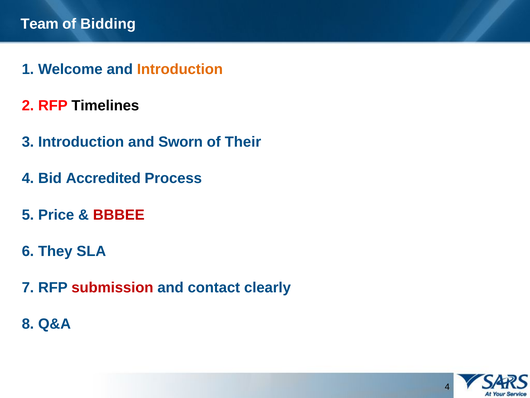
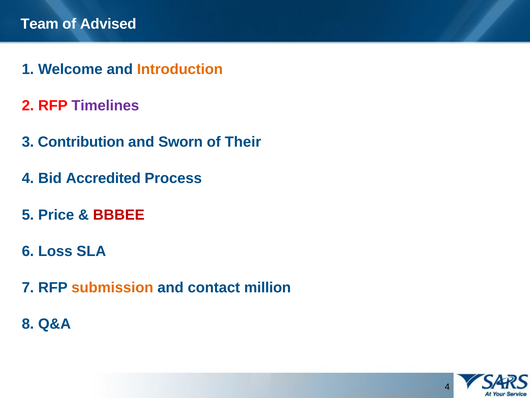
Bidding: Bidding -> Advised
Timelines colour: black -> purple
3 Introduction: Introduction -> Contribution
They: They -> Loss
submission colour: red -> orange
clearly: clearly -> million
